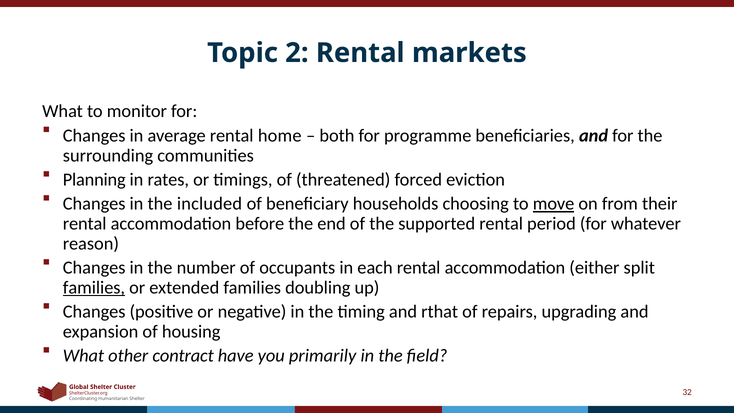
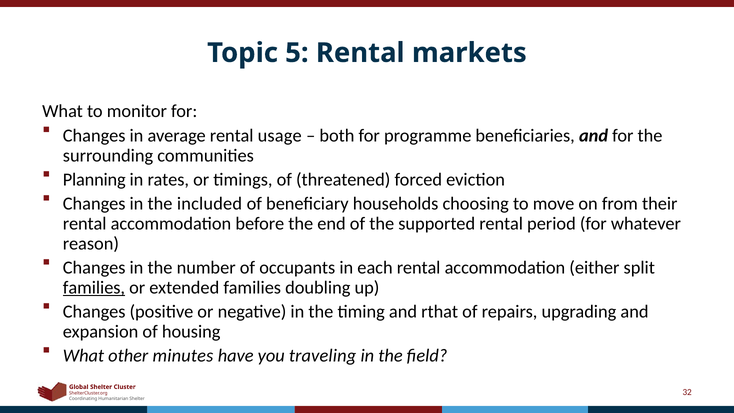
2: 2 -> 5
home: home -> usage
move underline: present -> none
contract: contract -> minutes
primarily: primarily -> traveling
